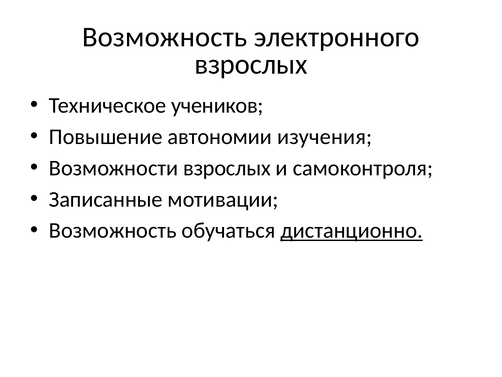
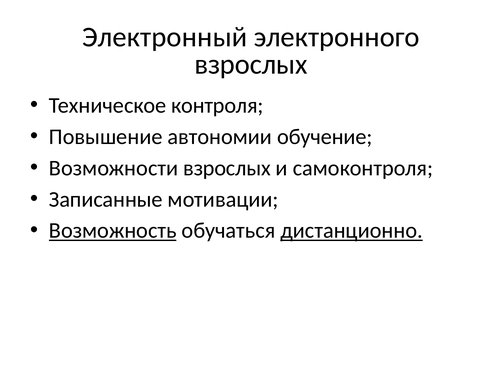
Возможность at (165, 37): Возможность -> Электронный
учеников: учеников -> контроля
изучения: изучения -> обучение
Возможность at (113, 230) underline: none -> present
